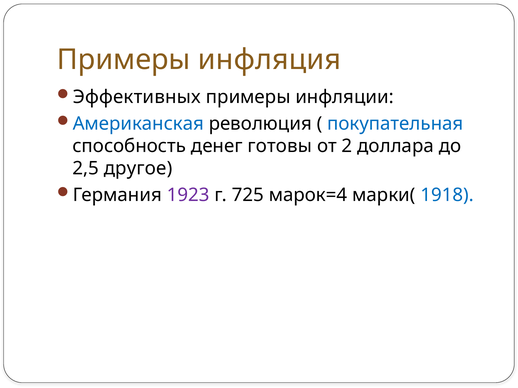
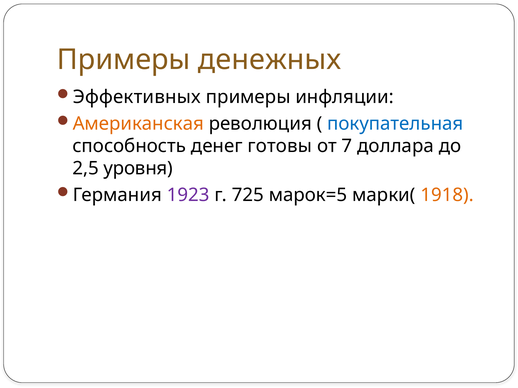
инфляция: инфляция -> денежных
Американская colour: blue -> orange
2: 2 -> 7
другое: другое -> уровня
марок=4: марок=4 -> марок=5
1918 colour: blue -> orange
